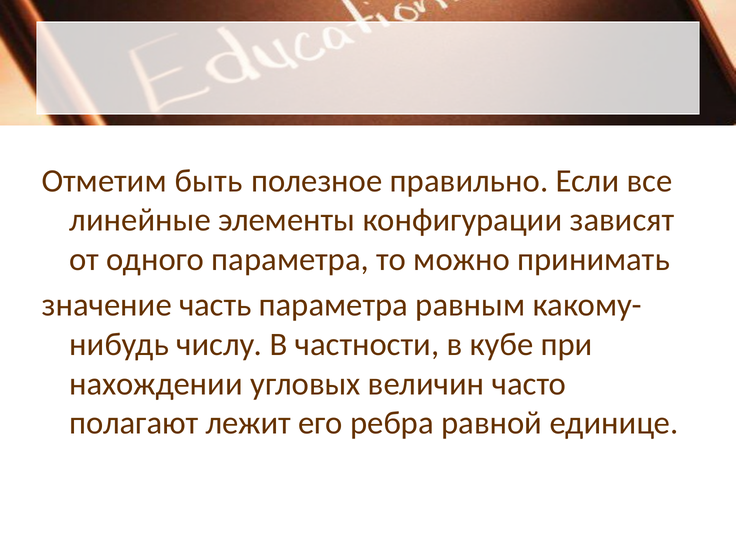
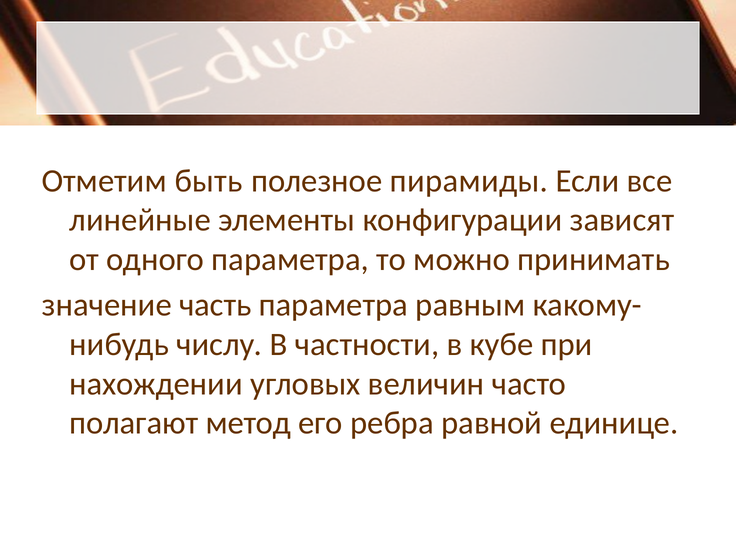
правильно: правильно -> пирамиды
лежит: лежит -> метод
